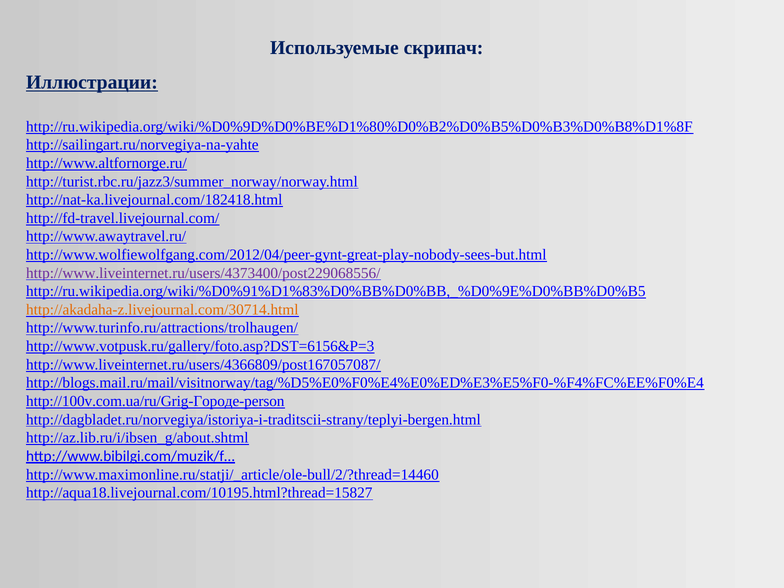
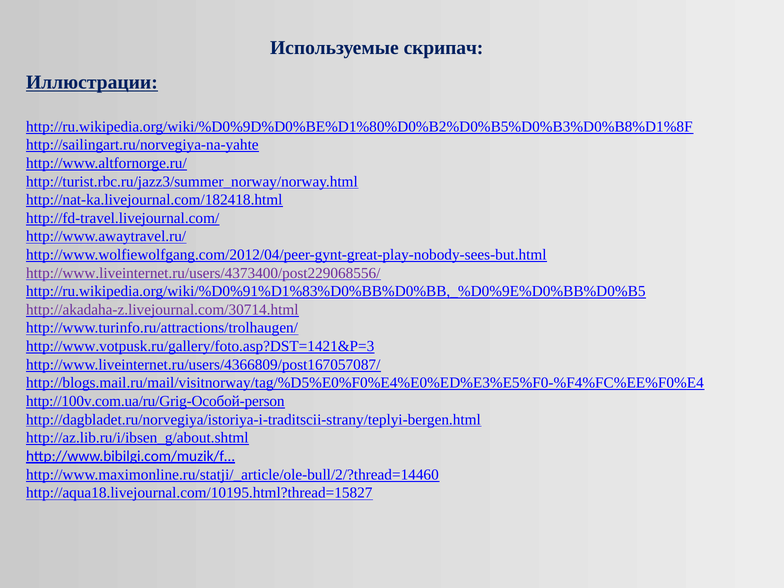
http://akadaha-z.livejournal.com/30714.html colour: orange -> purple
http://www.votpusk.ru/gallery/foto.asp?DST=6156&P=3: http://www.votpusk.ru/gallery/foto.asp?DST=6156&P=3 -> http://www.votpusk.ru/gallery/foto.asp?DST=1421&P=3
http://100v.com.ua/ru/Grig-Городе-person: http://100v.com.ua/ru/Grig-Городе-person -> http://100v.com.ua/ru/Grig-Особой-person
